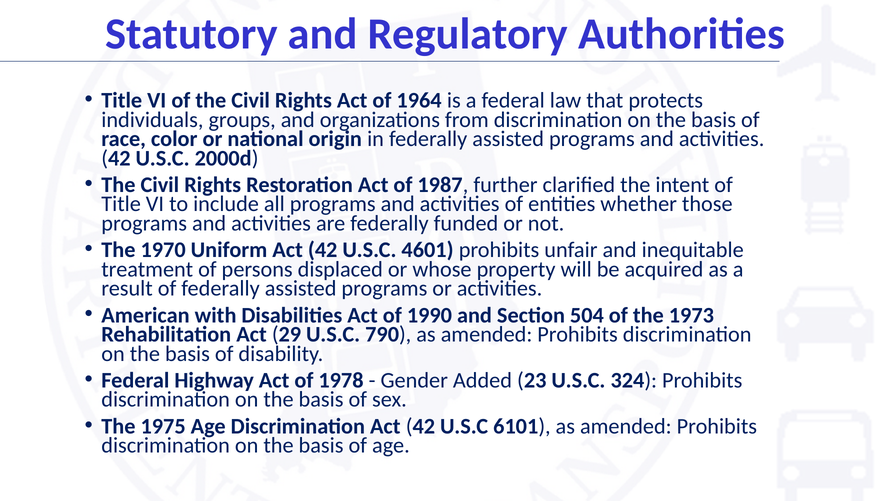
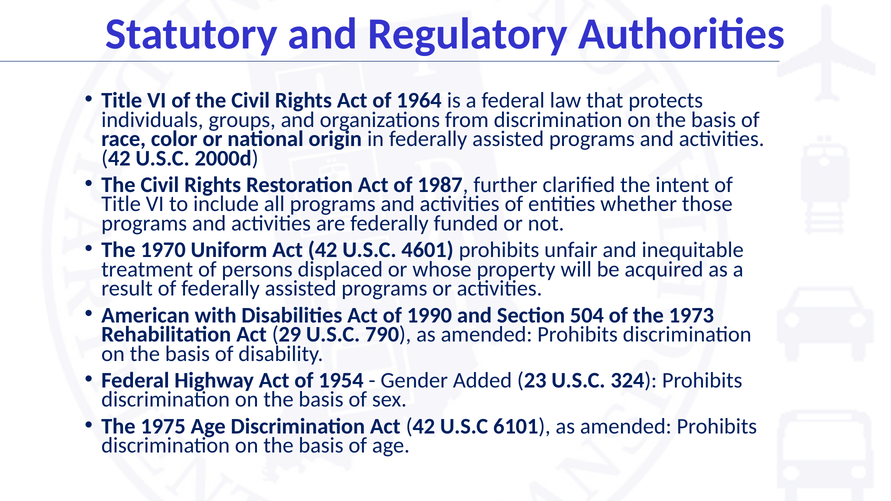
1978: 1978 -> 1954
